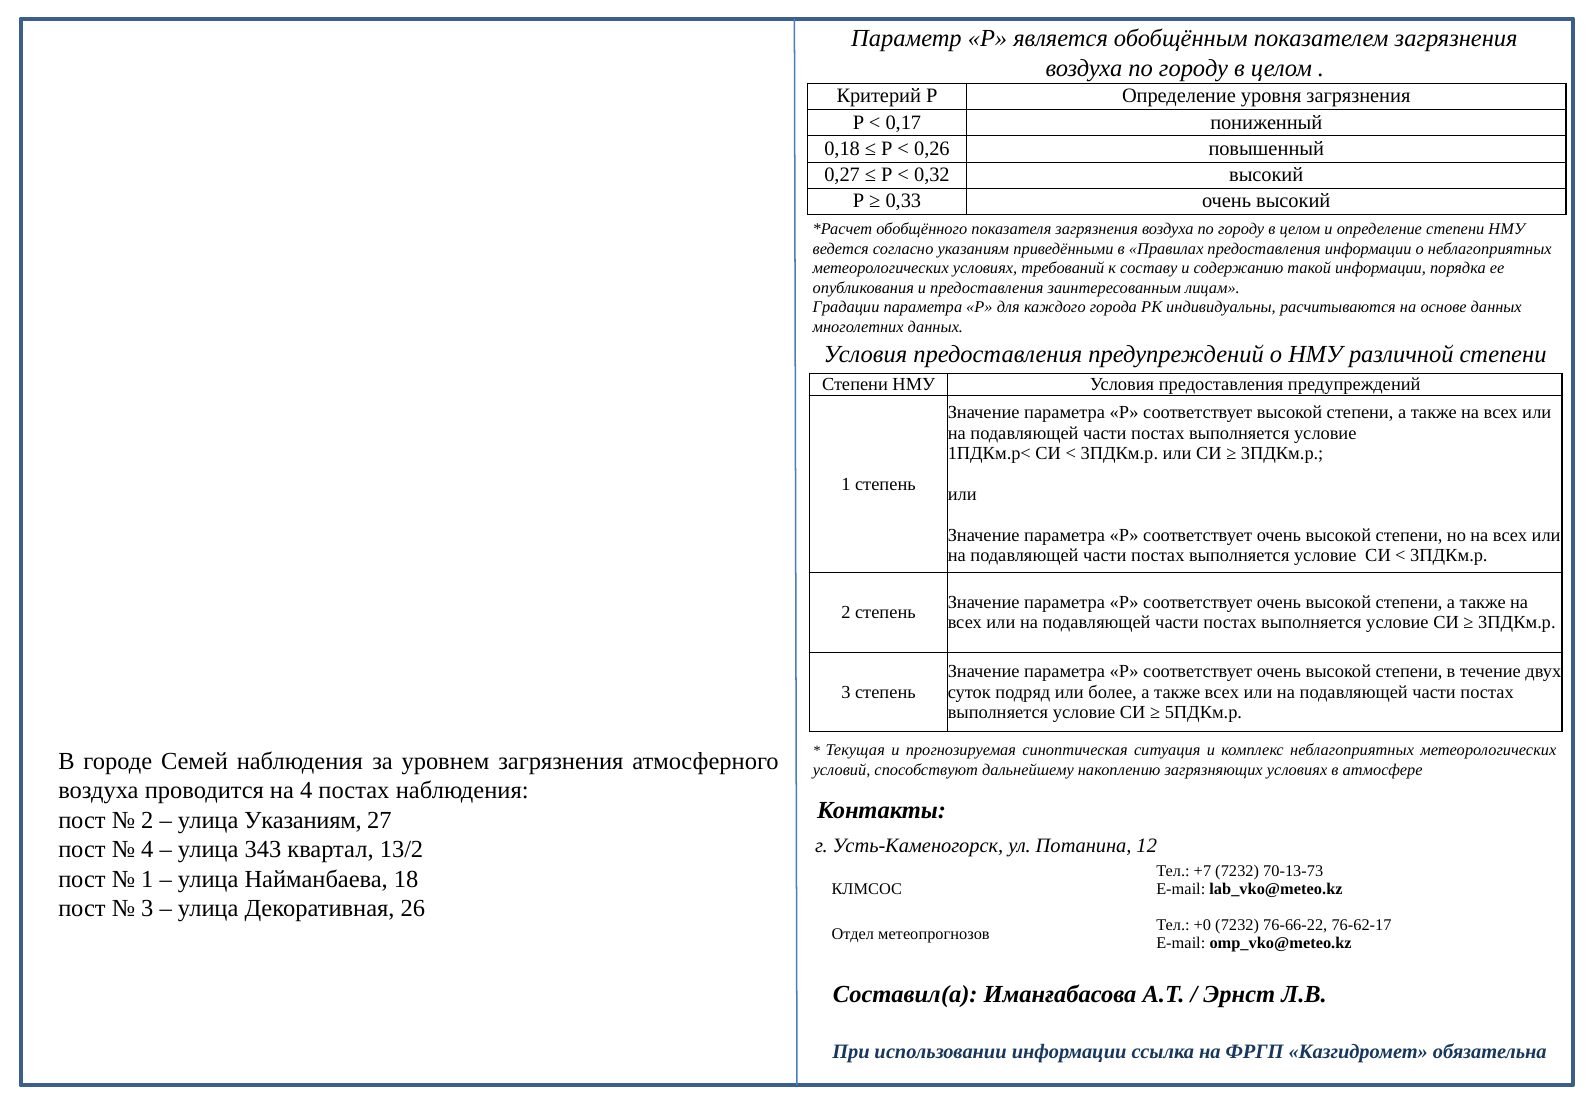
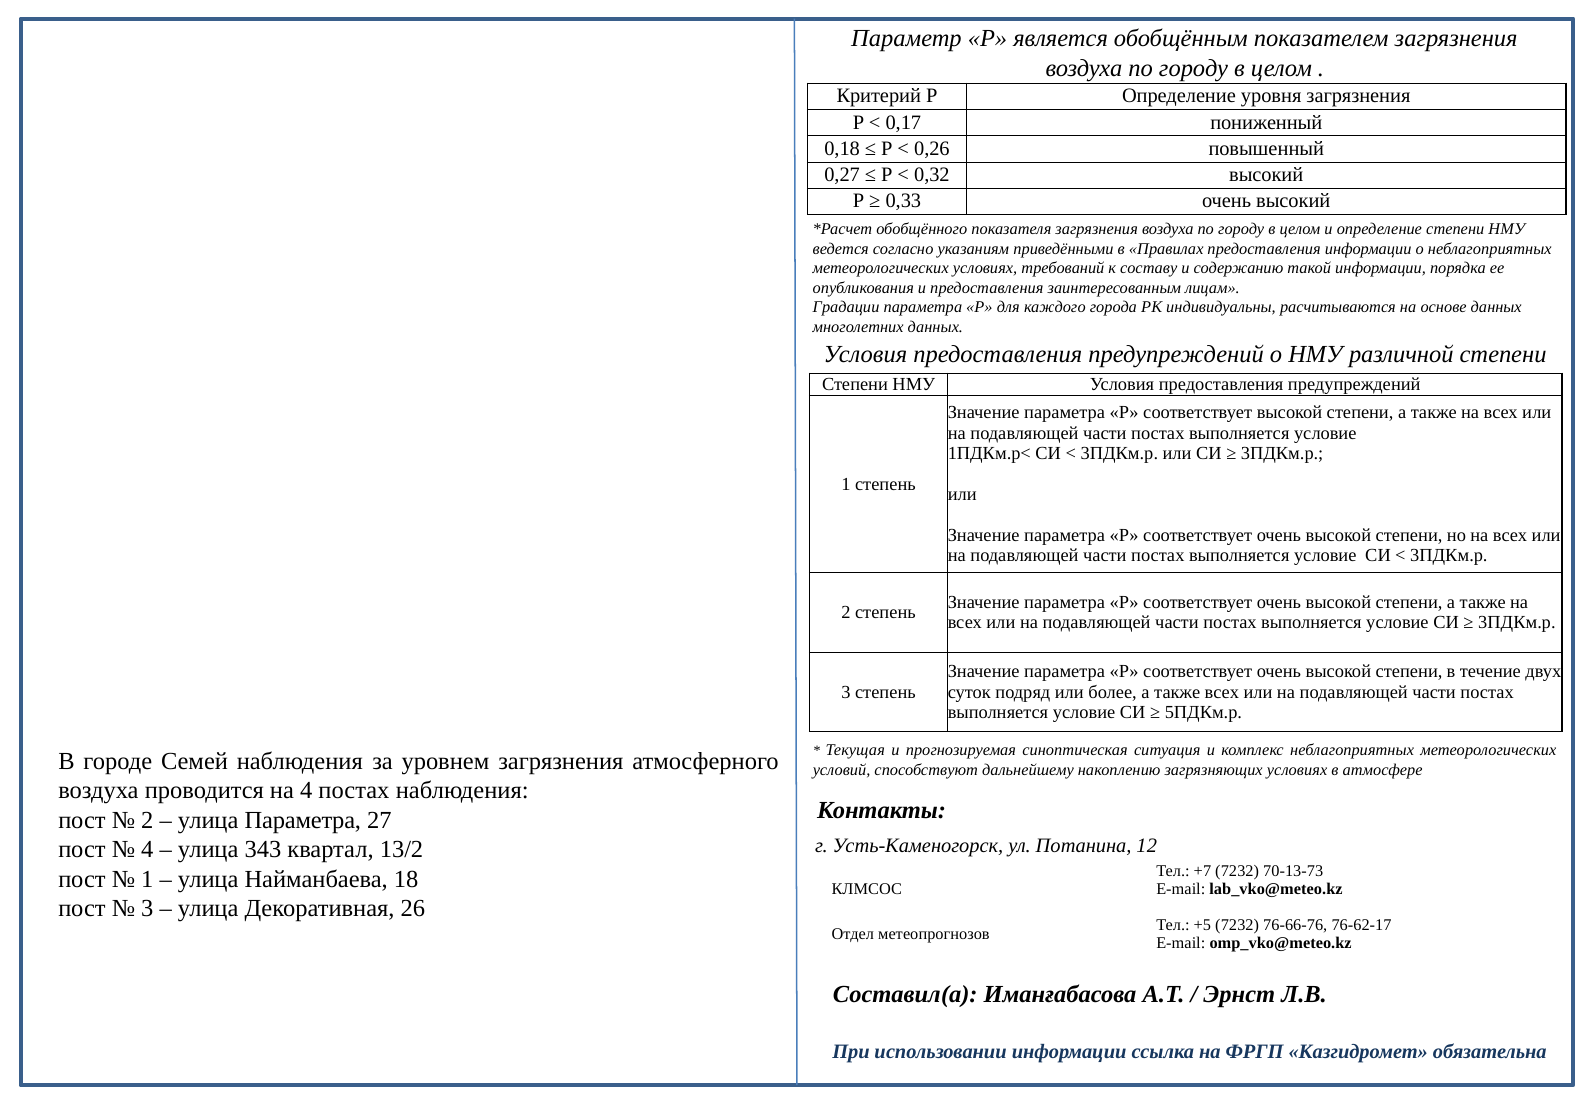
улица Указаниям: Указаниям -> Параметра
+0: +0 -> +5
76-66-22: 76-66-22 -> 76-66-76
